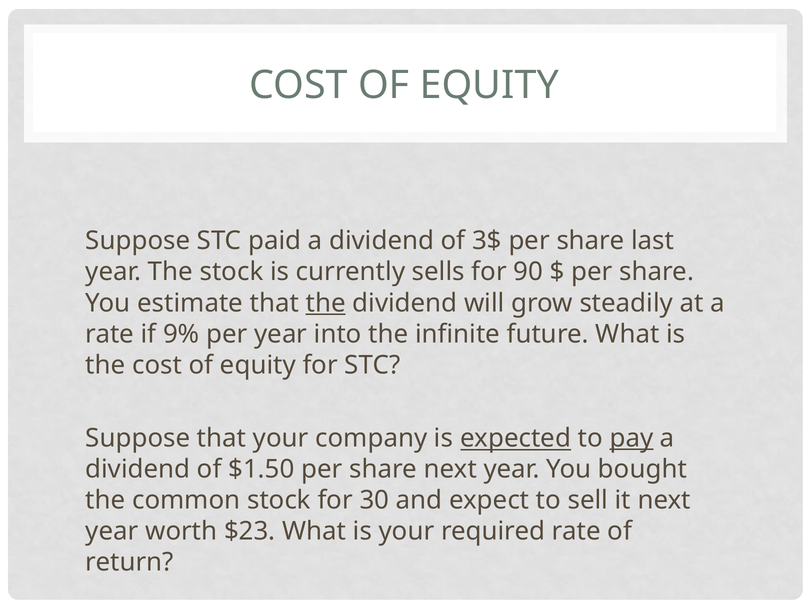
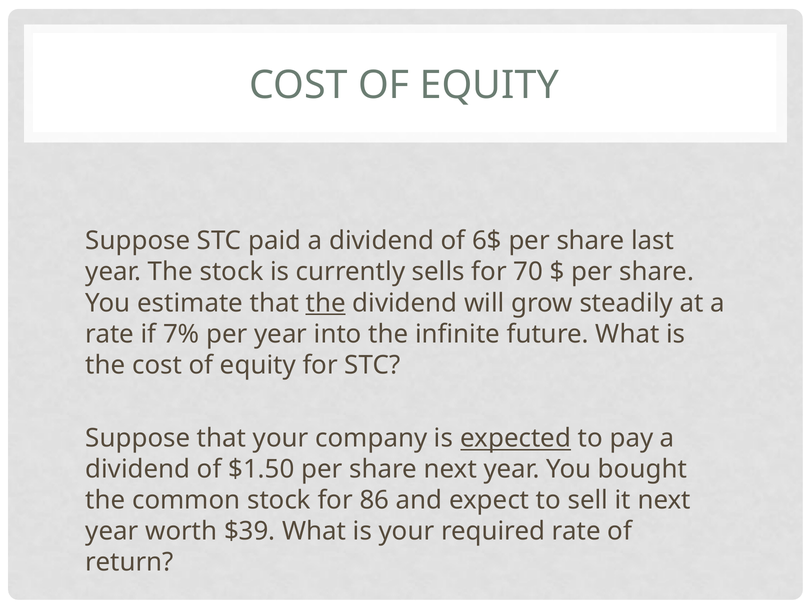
3$: 3$ -> 6$
90: 90 -> 70
9%: 9% -> 7%
pay underline: present -> none
30: 30 -> 86
$23: $23 -> $39
